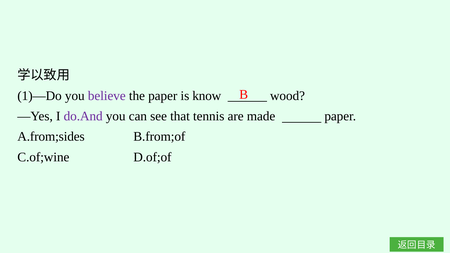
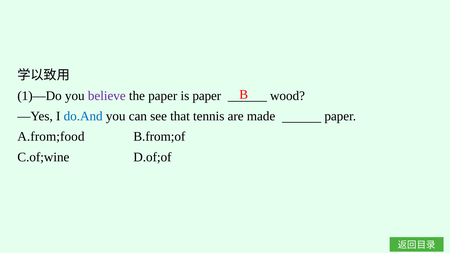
is know: know -> paper
do.And colour: purple -> blue
A.from;sides: A.from;sides -> A.from;food
